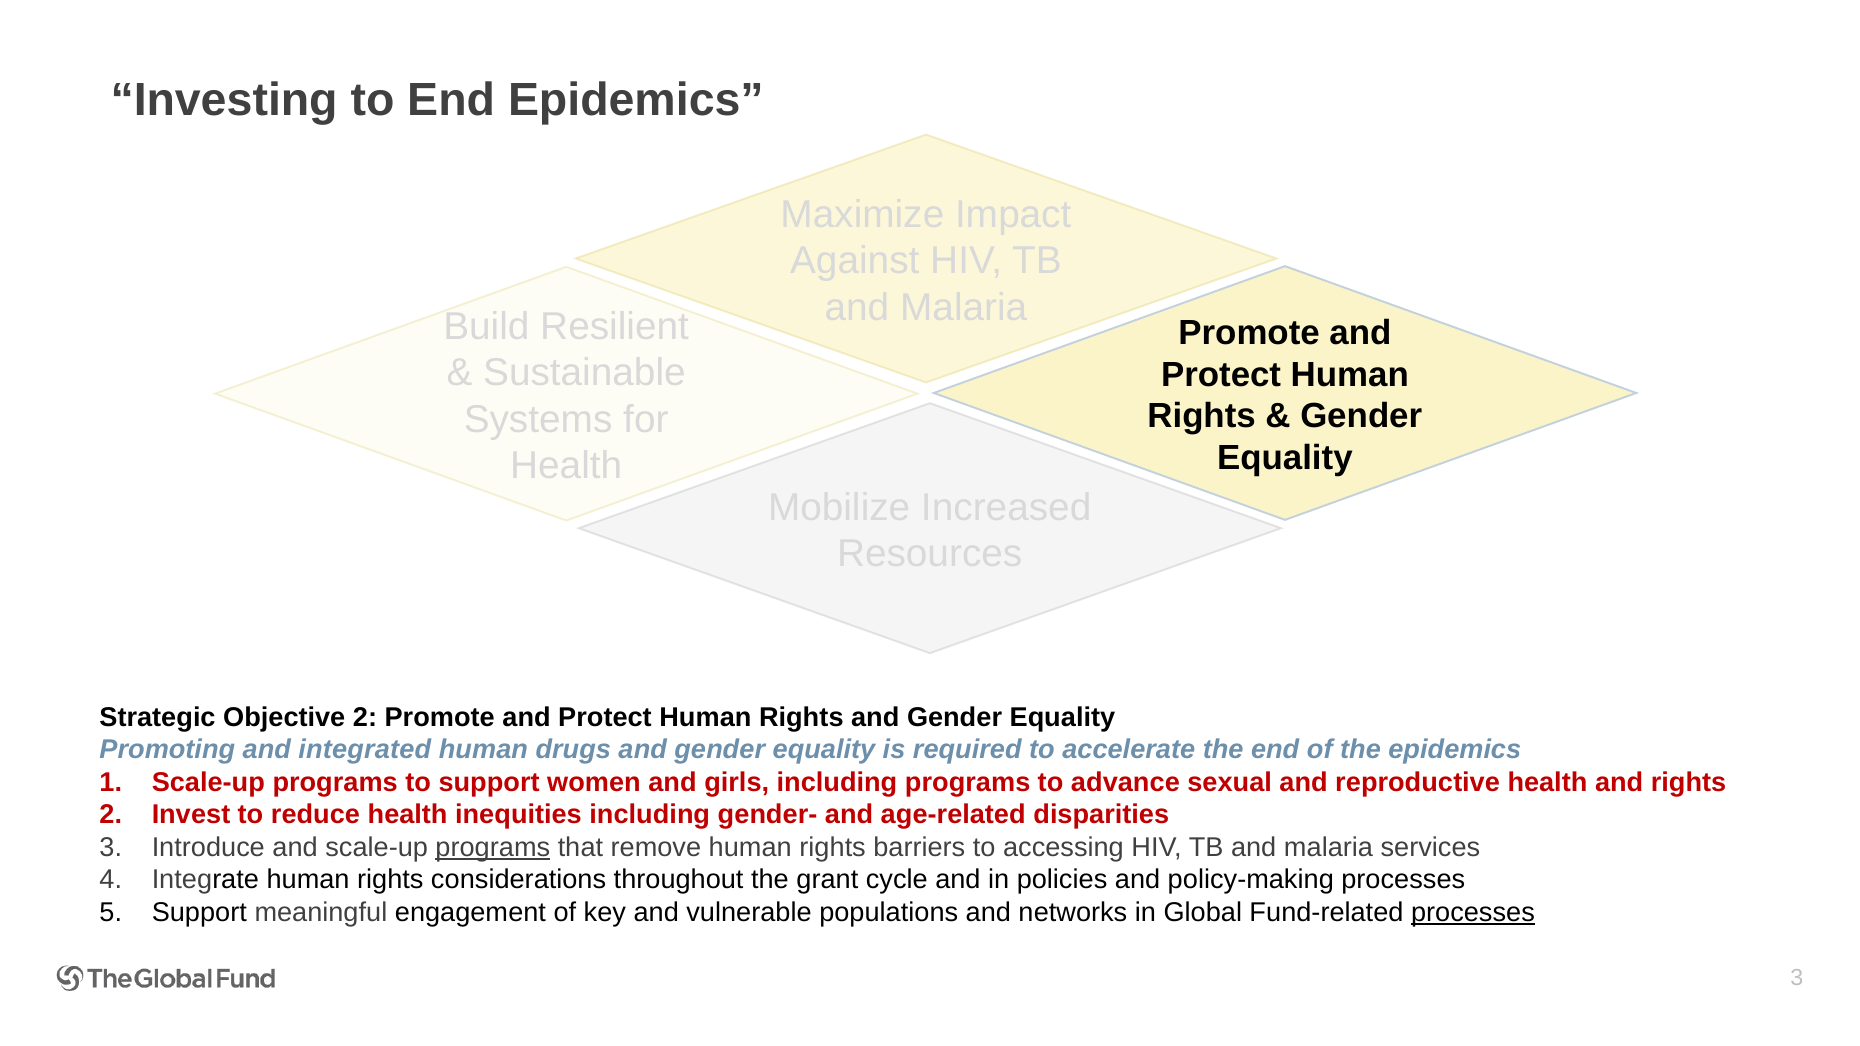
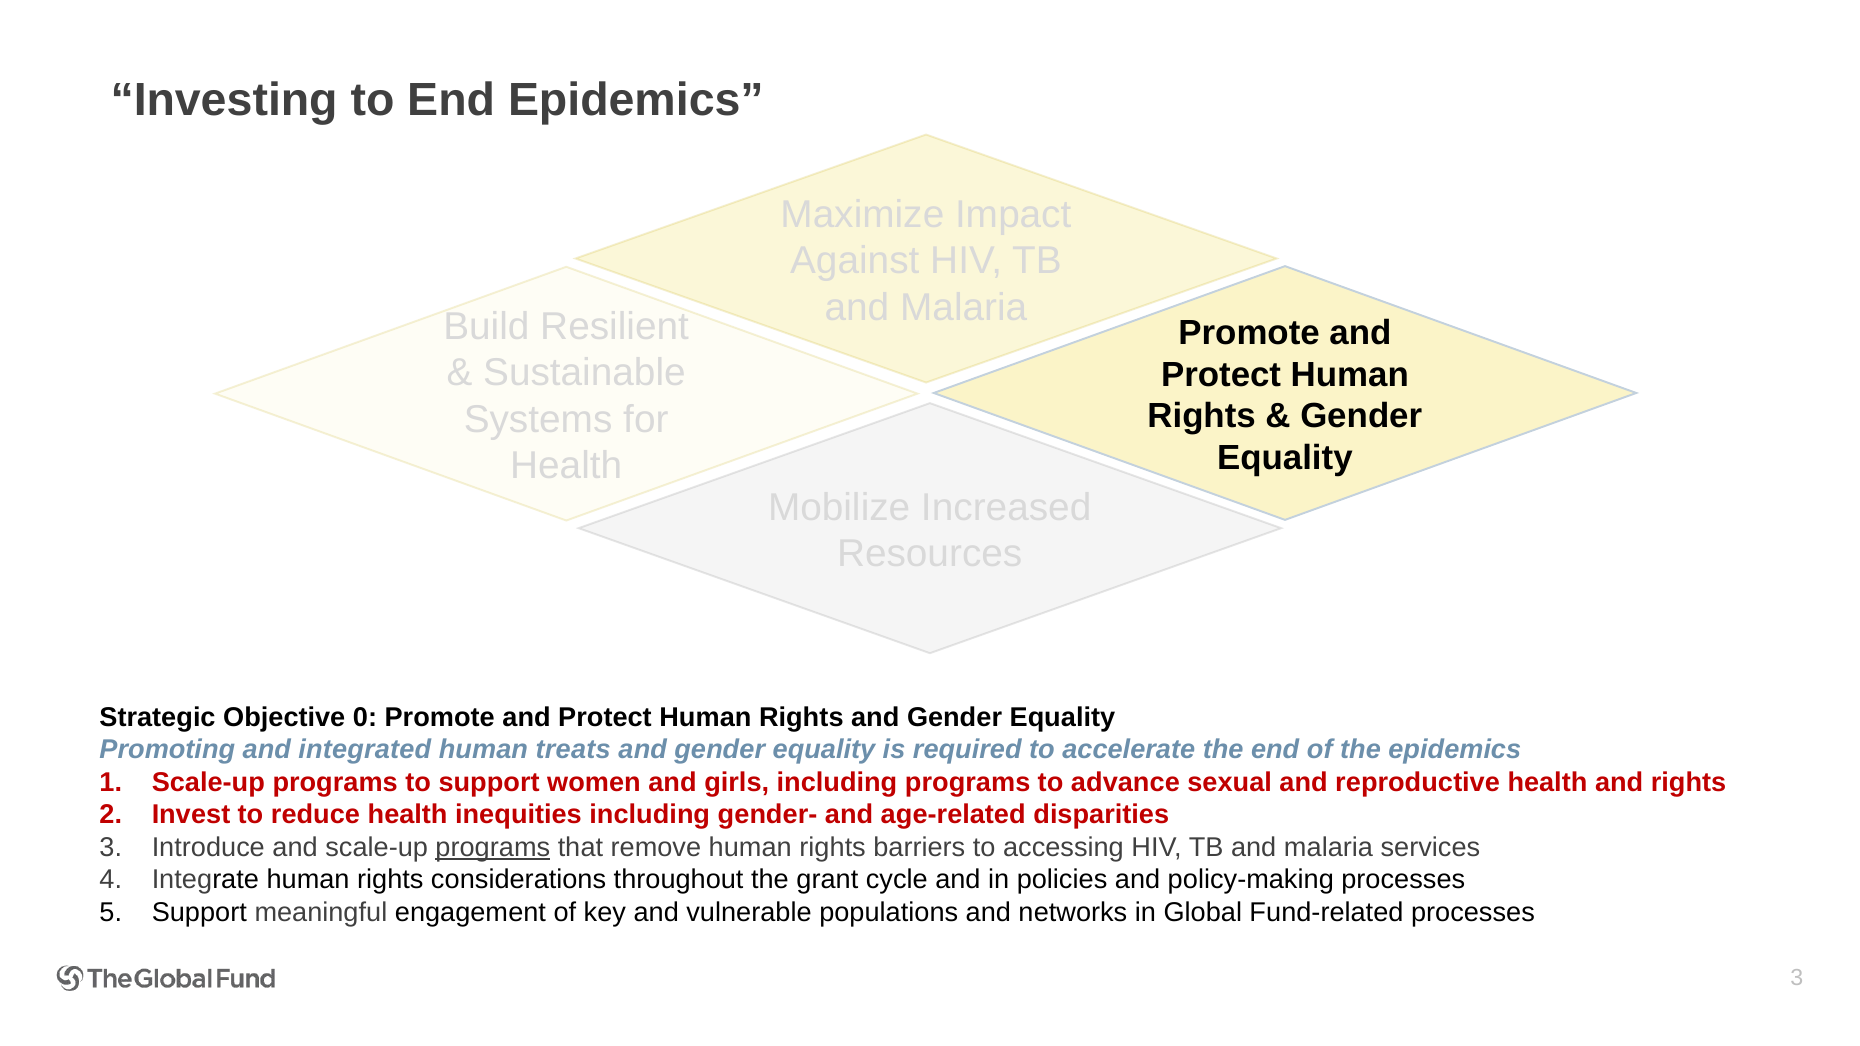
Objective 2: 2 -> 0
drugs: drugs -> treats
processes at (1473, 913) underline: present -> none
